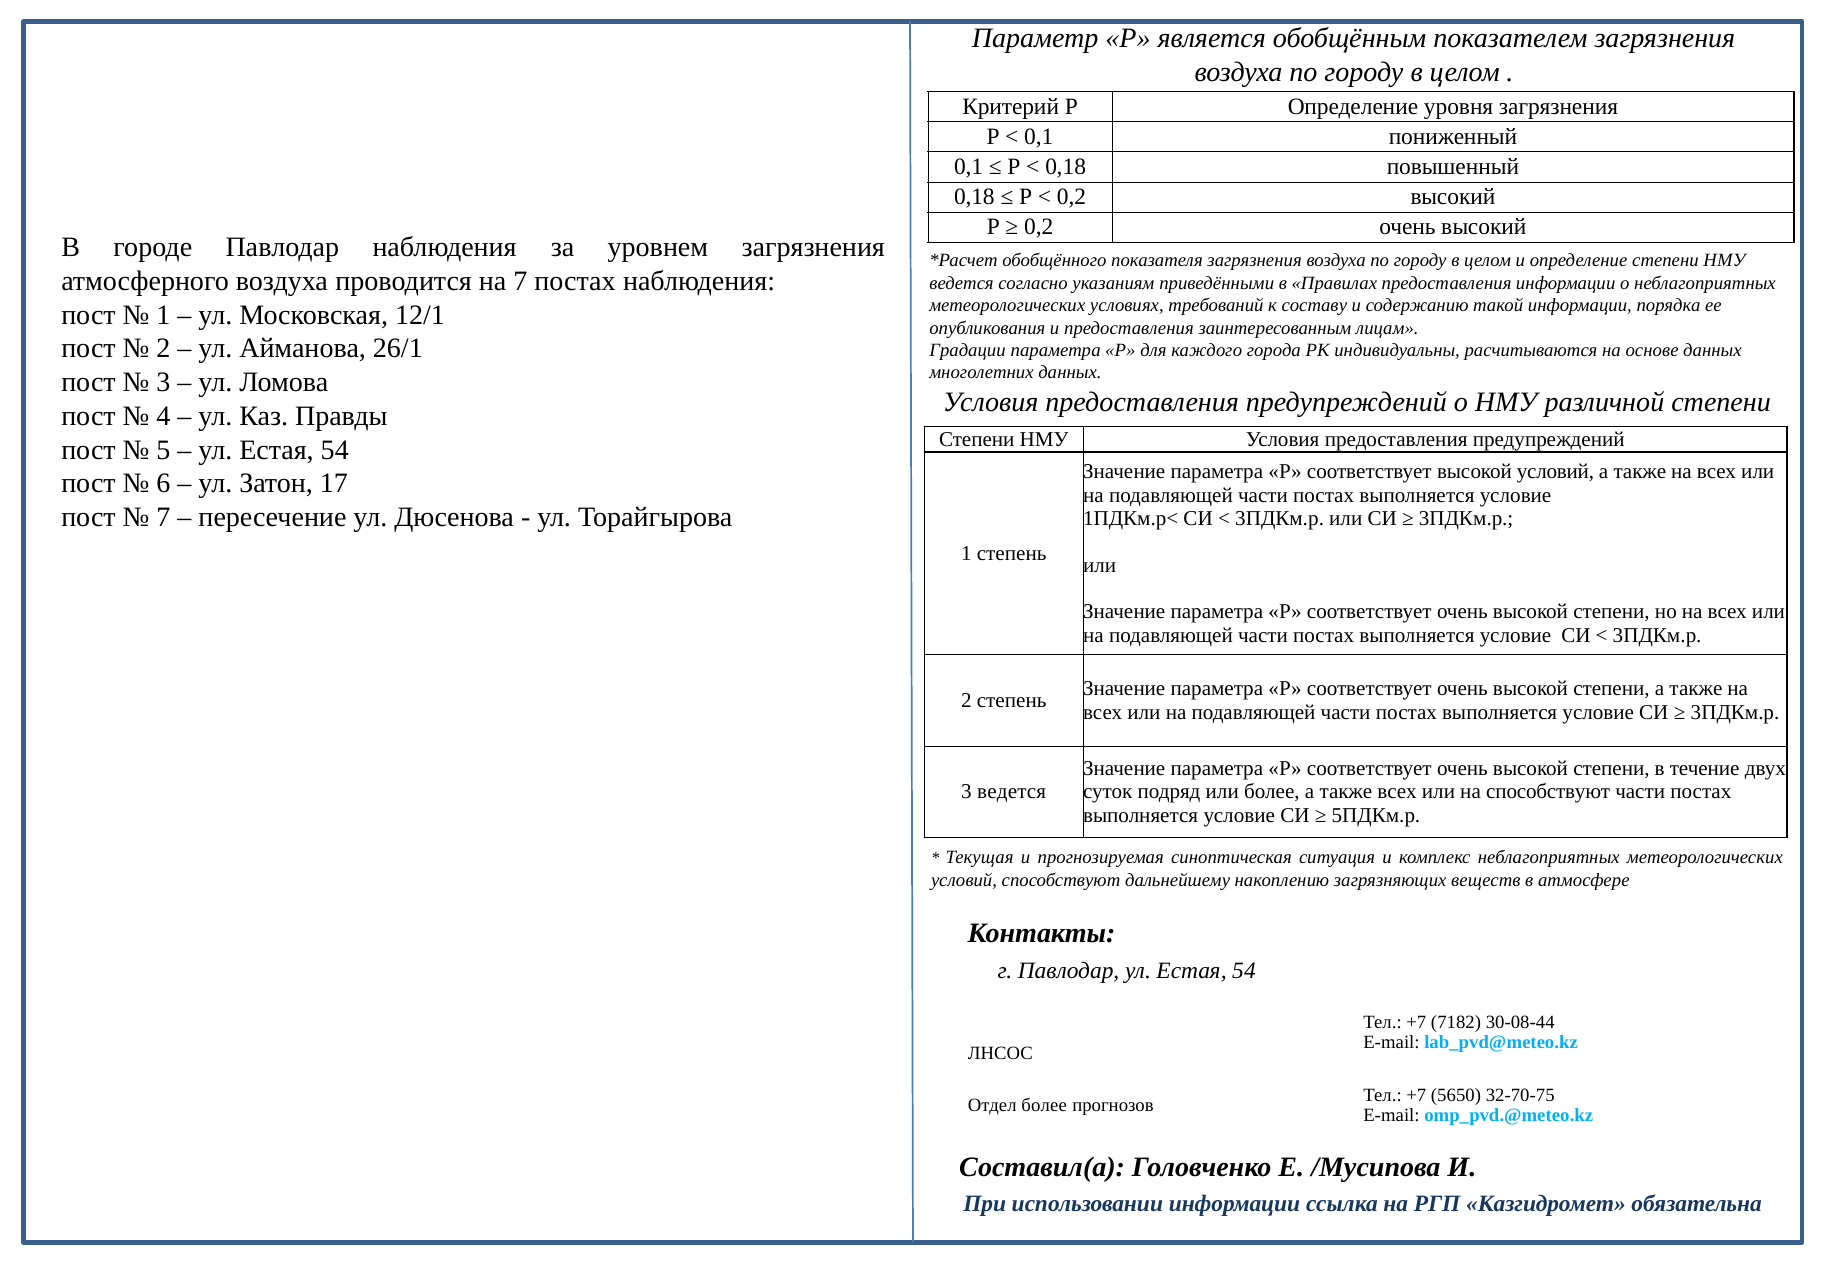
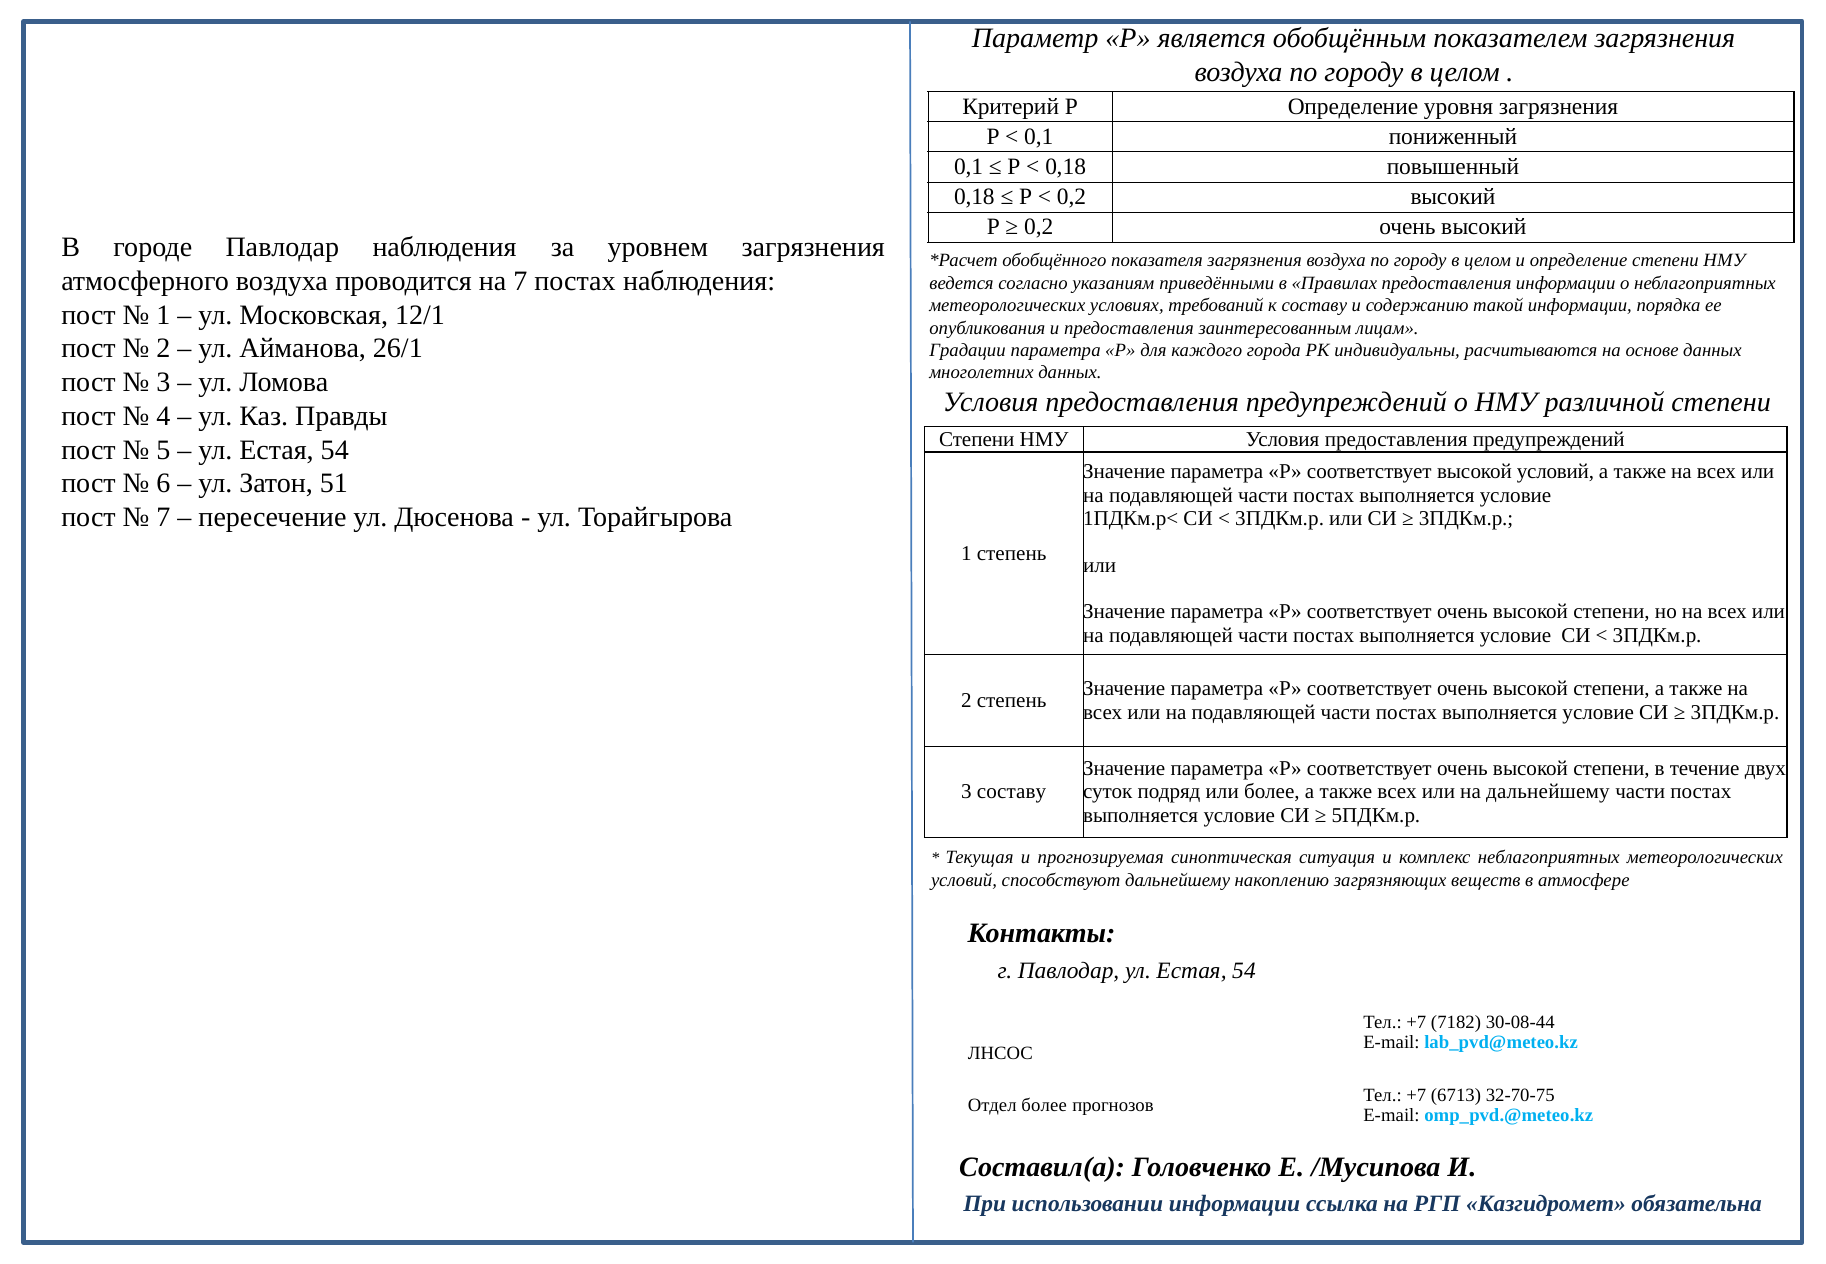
17: 17 -> 51
3 ведется: ведется -> составу
на способствуют: способствуют -> дальнейшему
5650: 5650 -> 6713
